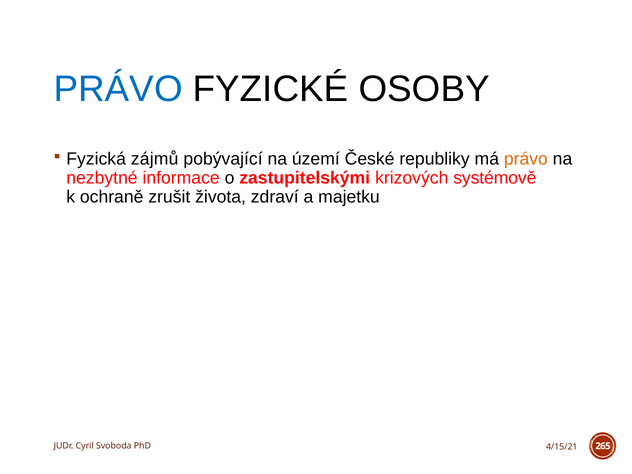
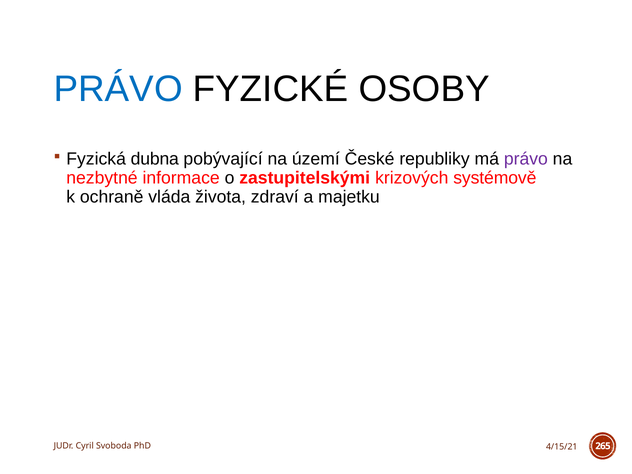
zájmů: zájmů -> dubna
právo at (526, 159) colour: orange -> purple
zrušit: zrušit -> vláda
